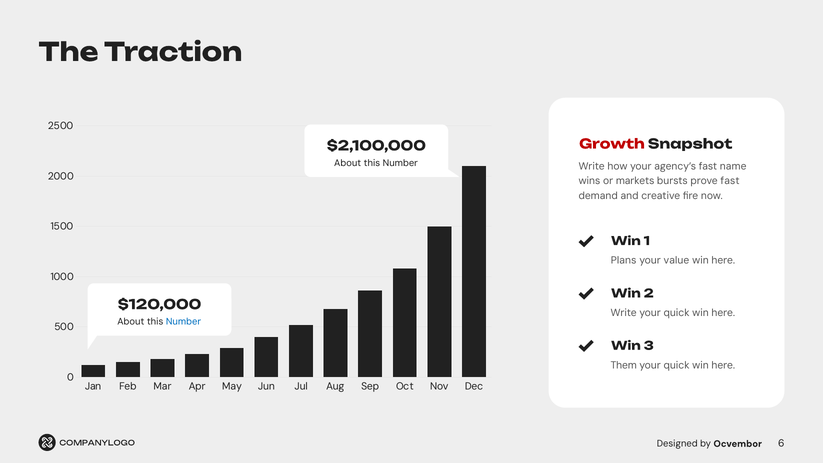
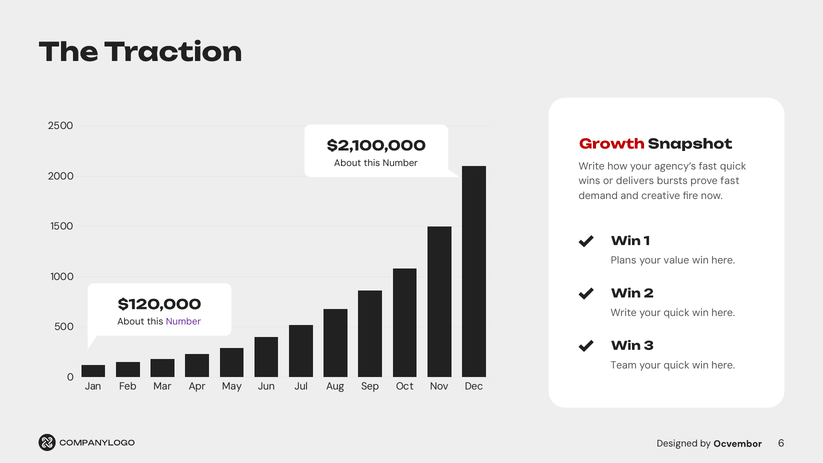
fast name: name -> quick
markets: markets -> delivers
Number at (183, 322) colour: blue -> purple
Them: Them -> Team
